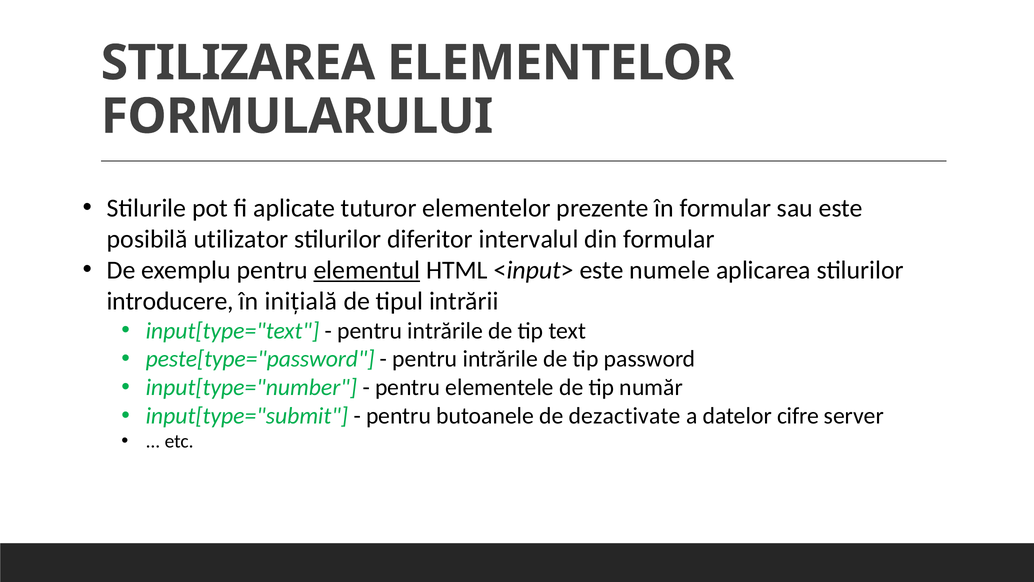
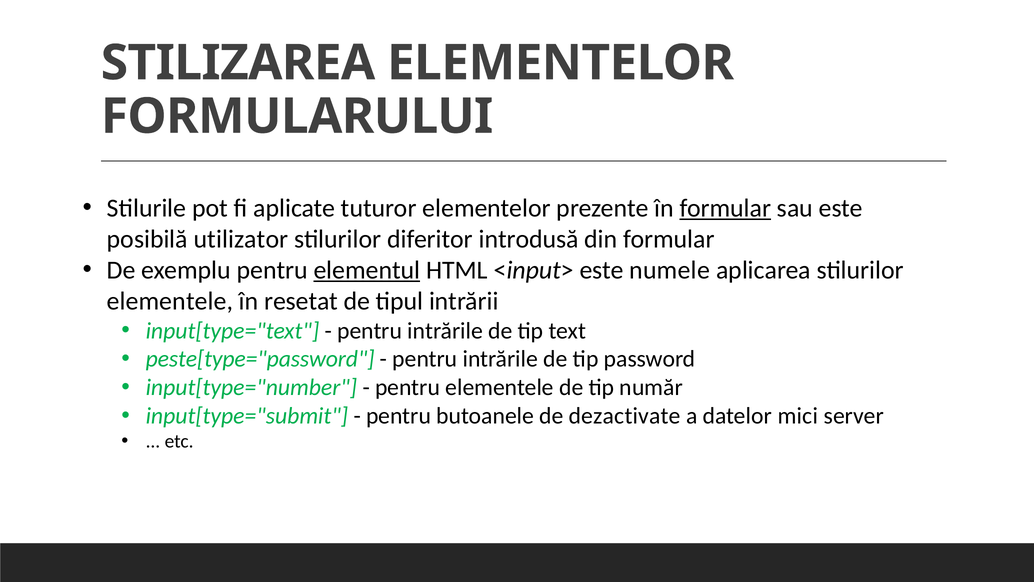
formular at (725, 208) underline: none -> present
intervalul: intervalul -> introdusă
introducere at (170, 301): introducere -> elementele
inițială: inițială -> resetat
cifre: cifre -> mici
